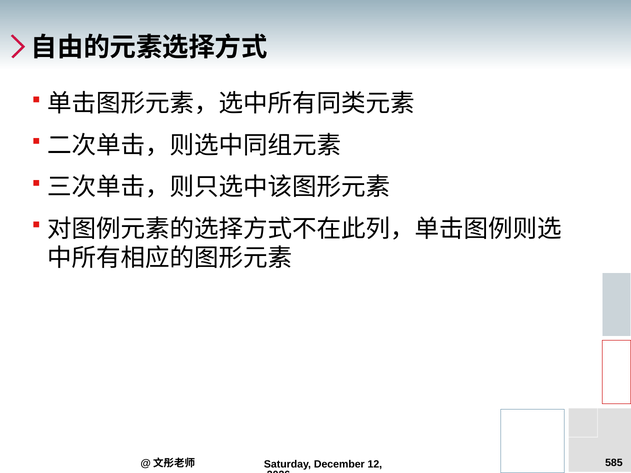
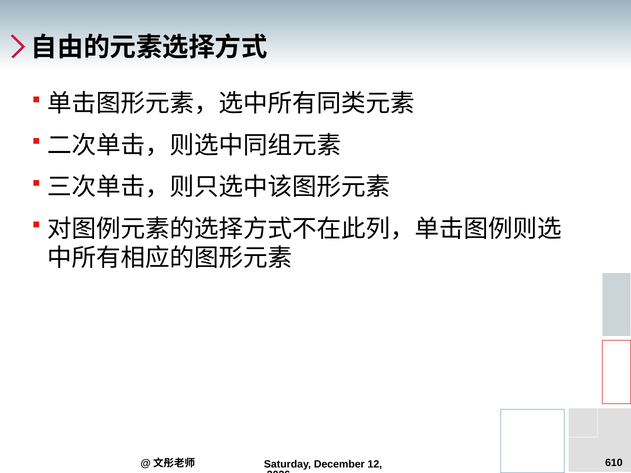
585: 585 -> 610
